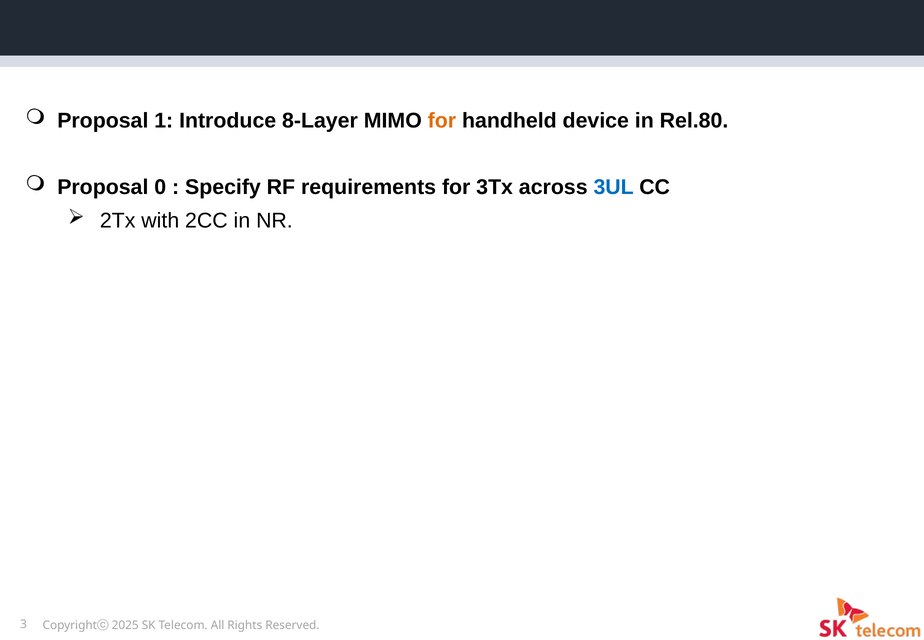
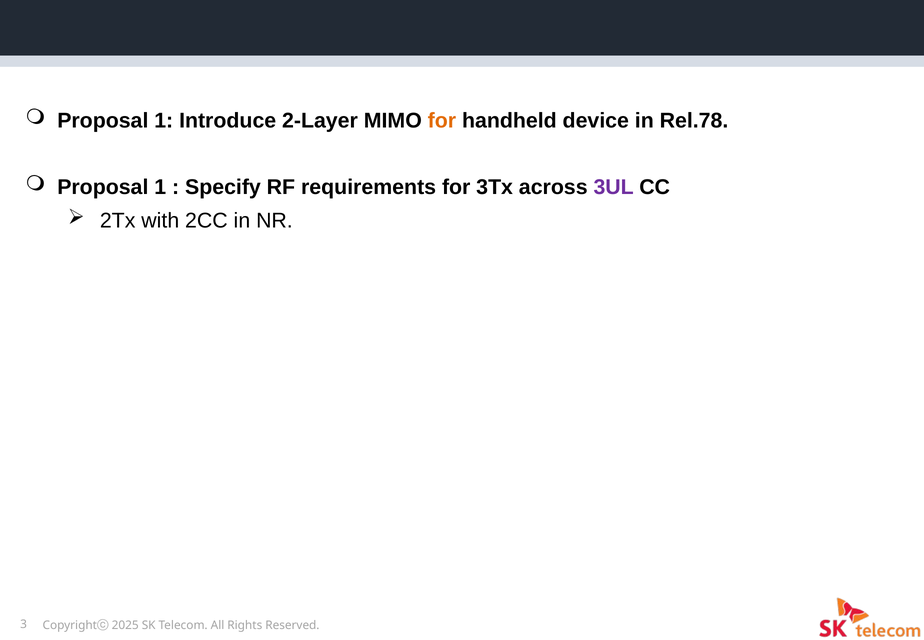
8-Layer: 8-Layer -> 2-Layer
Rel.80: Rel.80 -> Rel.78
0 at (160, 187): 0 -> 1
3UL colour: blue -> purple
